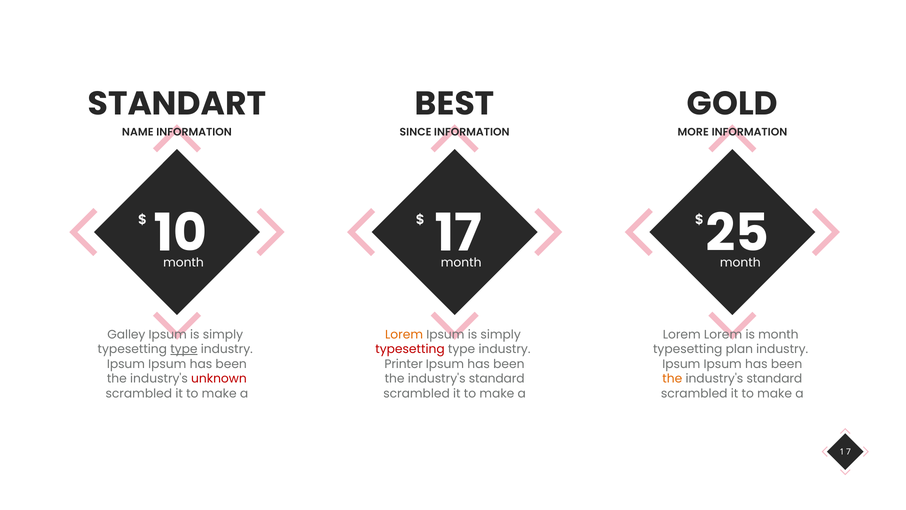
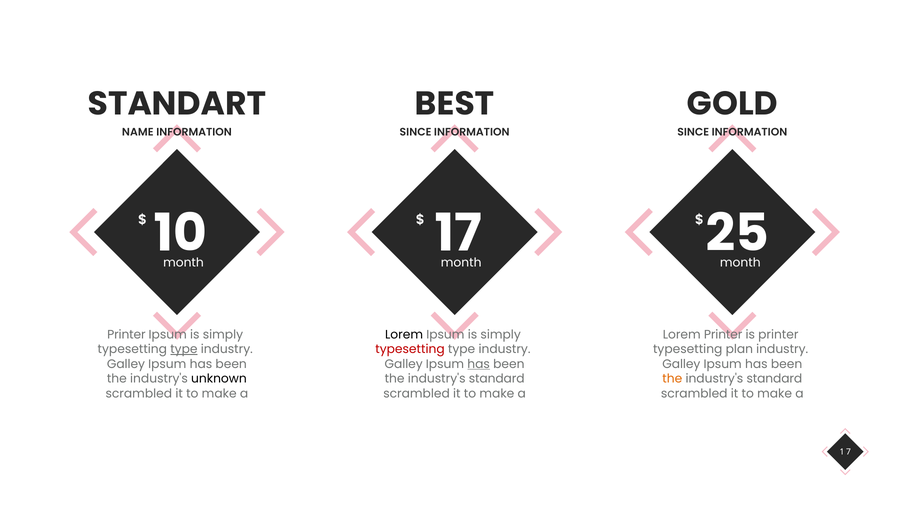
MORE at (693, 132): MORE -> SINCE
Galley at (126, 334): Galley -> Printer
Lorem at (404, 334) colour: orange -> black
Lorem Lorem: Lorem -> Printer
is month: month -> printer
Ipsum at (126, 364): Ipsum -> Galley
Printer at (404, 364): Printer -> Galley
has at (479, 364) underline: none -> present
Ipsum at (681, 364): Ipsum -> Galley
unknown colour: red -> black
